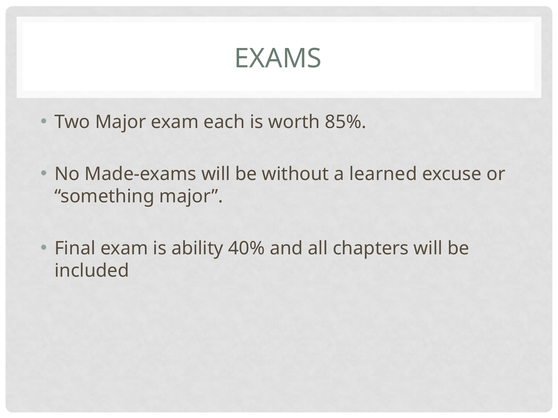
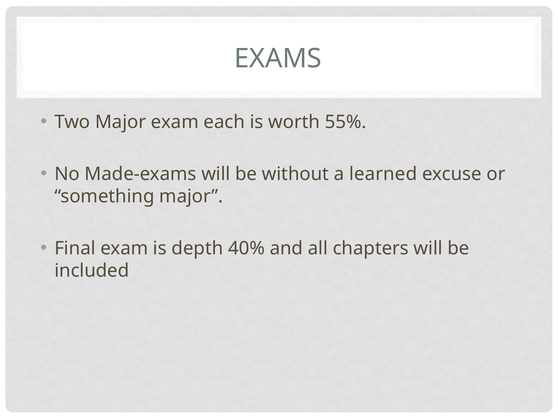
85%: 85% -> 55%
ability: ability -> depth
